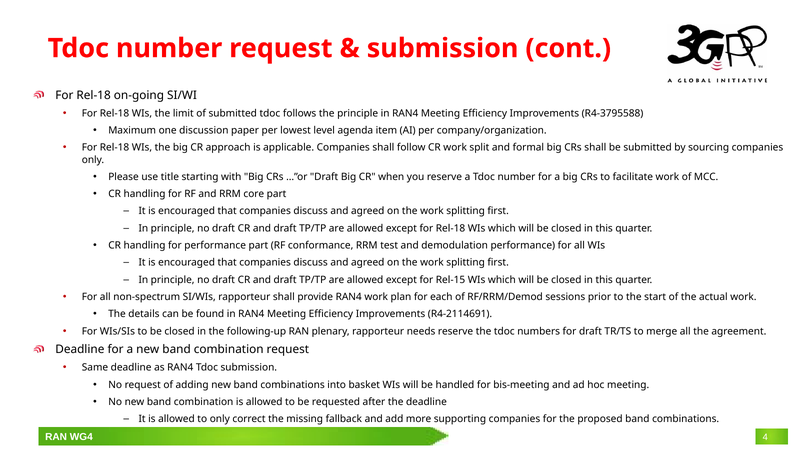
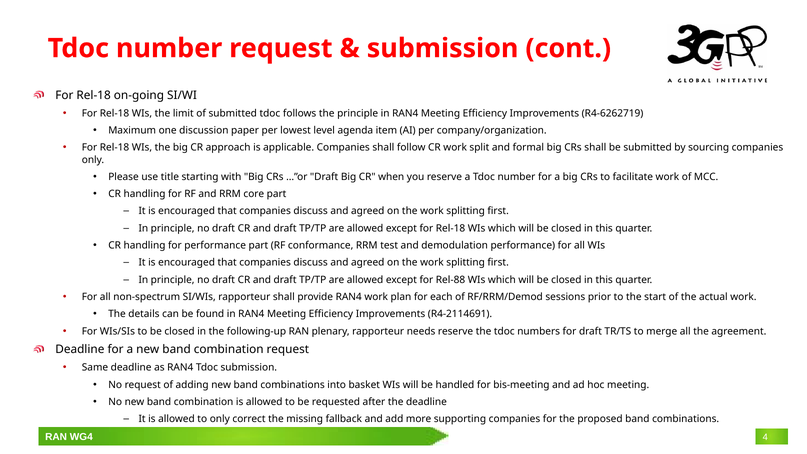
R4-3795588: R4-3795588 -> R4-6262719
Rel-15: Rel-15 -> Rel-88
